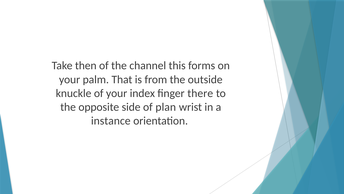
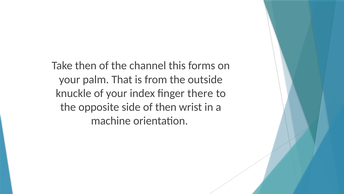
of plan: plan -> then
instance: instance -> machine
